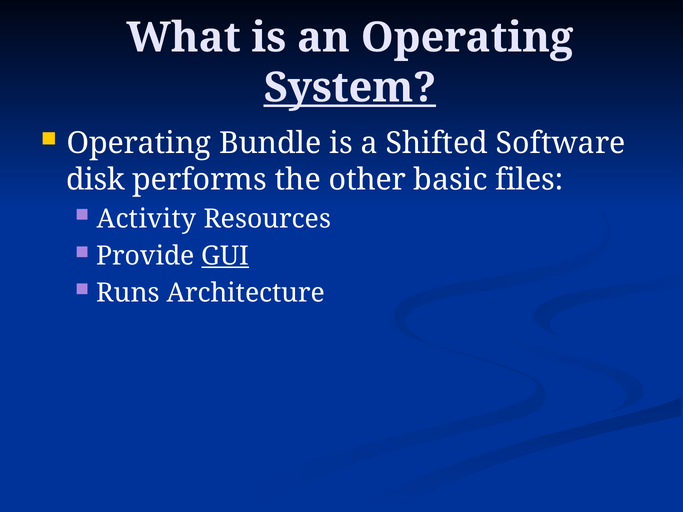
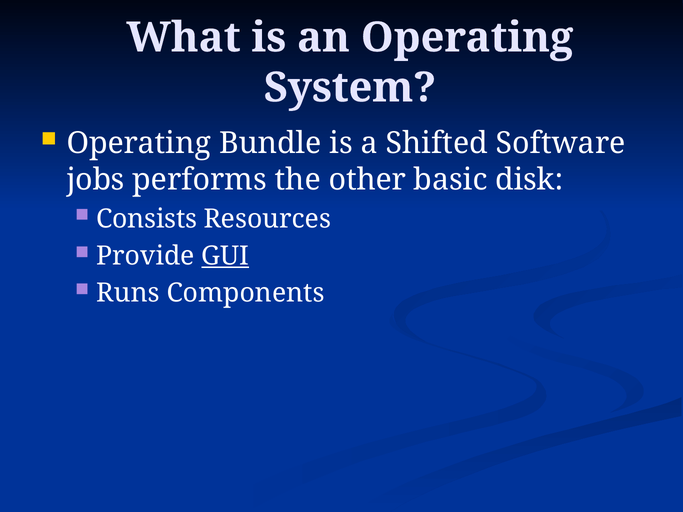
System underline: present -> none
disk: disk -> jobs
files: files -> disk
Activity: Activity -> Consists
Architecture: Architecture -> Components
